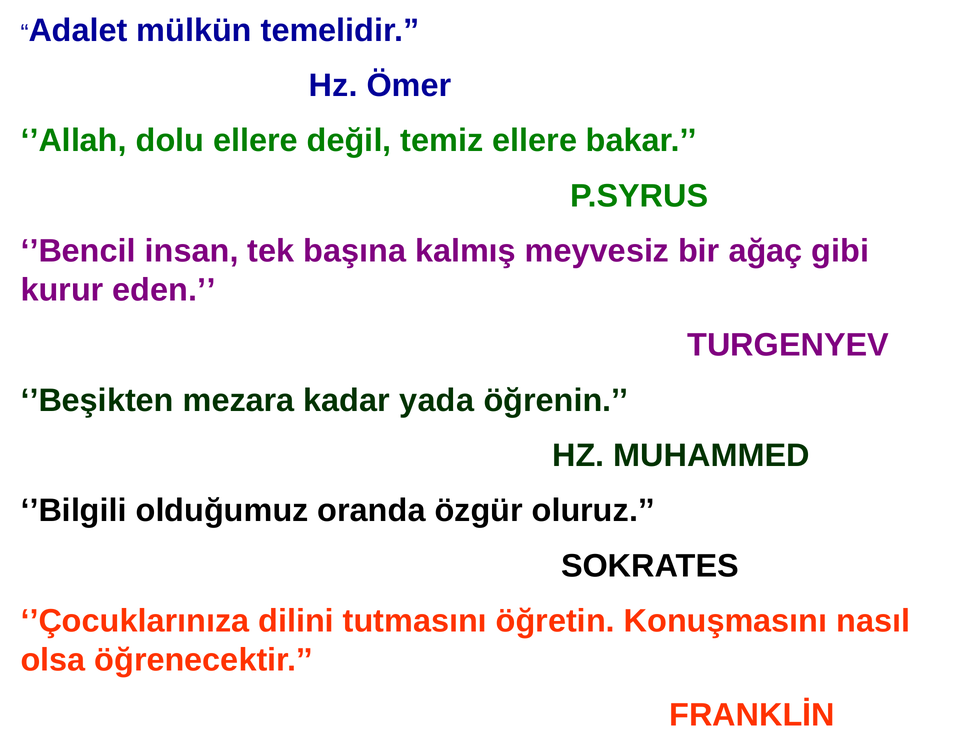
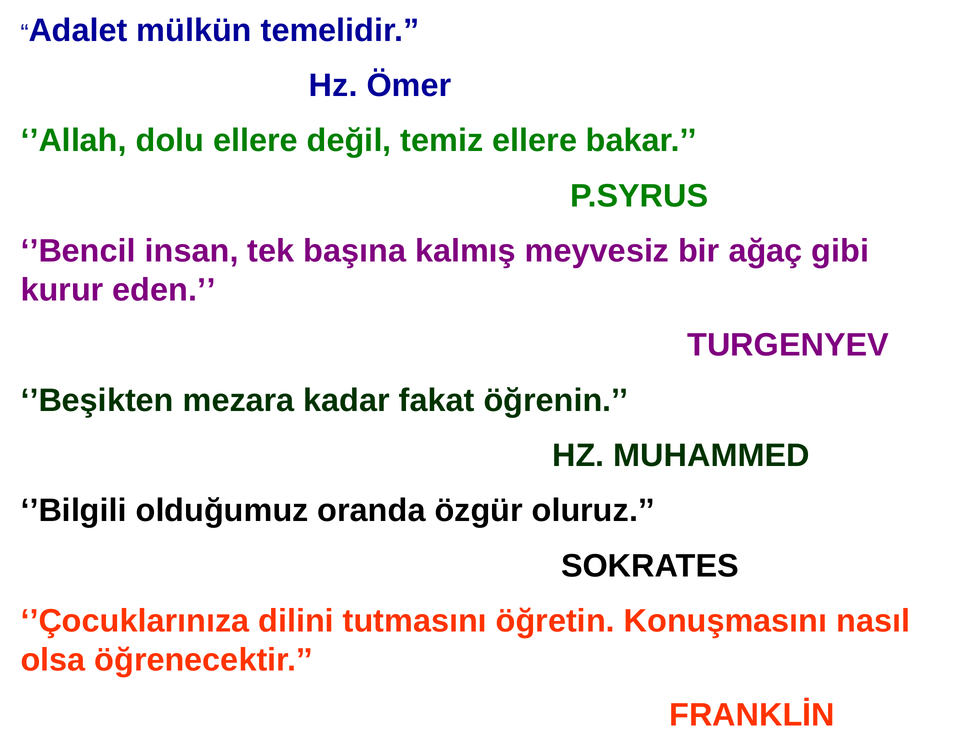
yada: yada -> fakat
